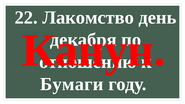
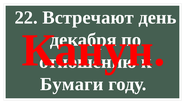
Лакомство: Лакомство -> Встречают
